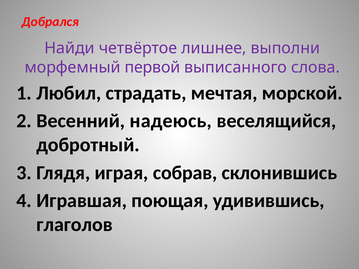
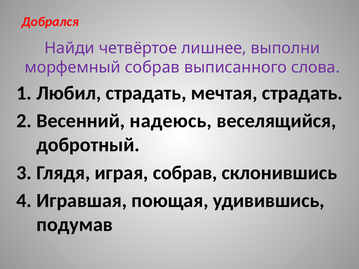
морфемный первой: первой -> собрав
мечтая морской: морской -> страдать
глаголов: глаголов -> подумав
